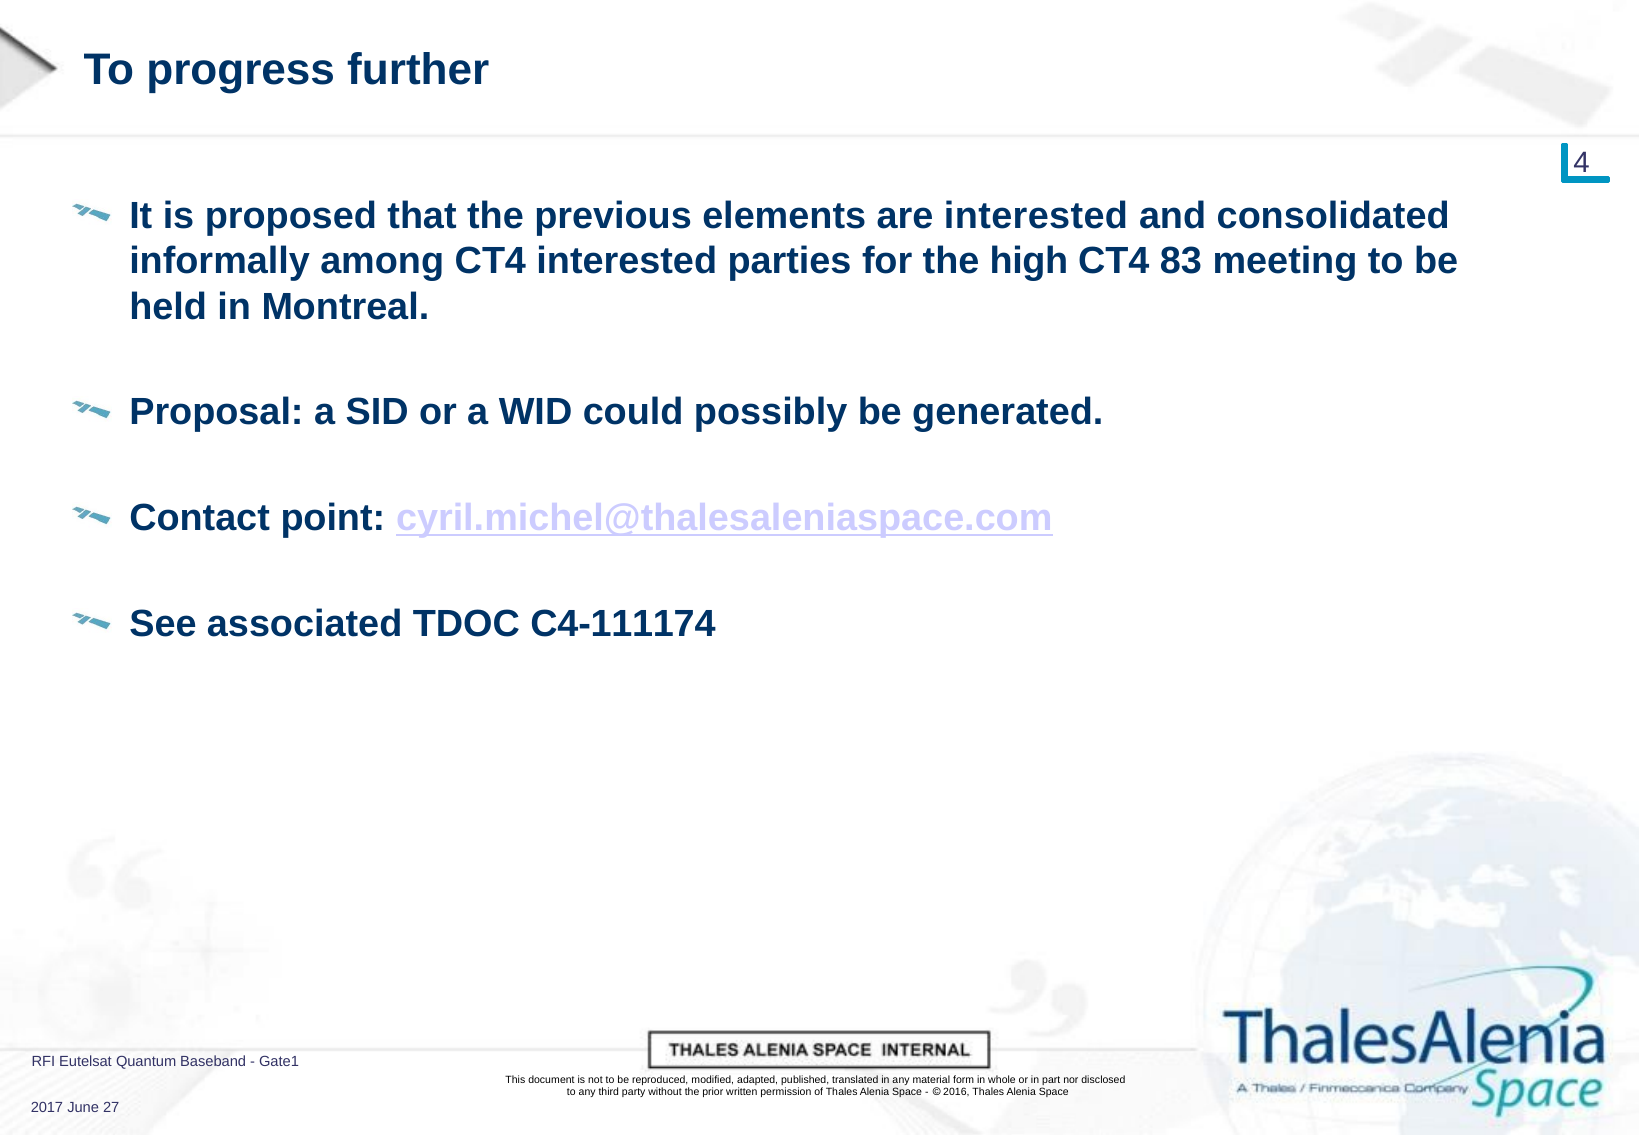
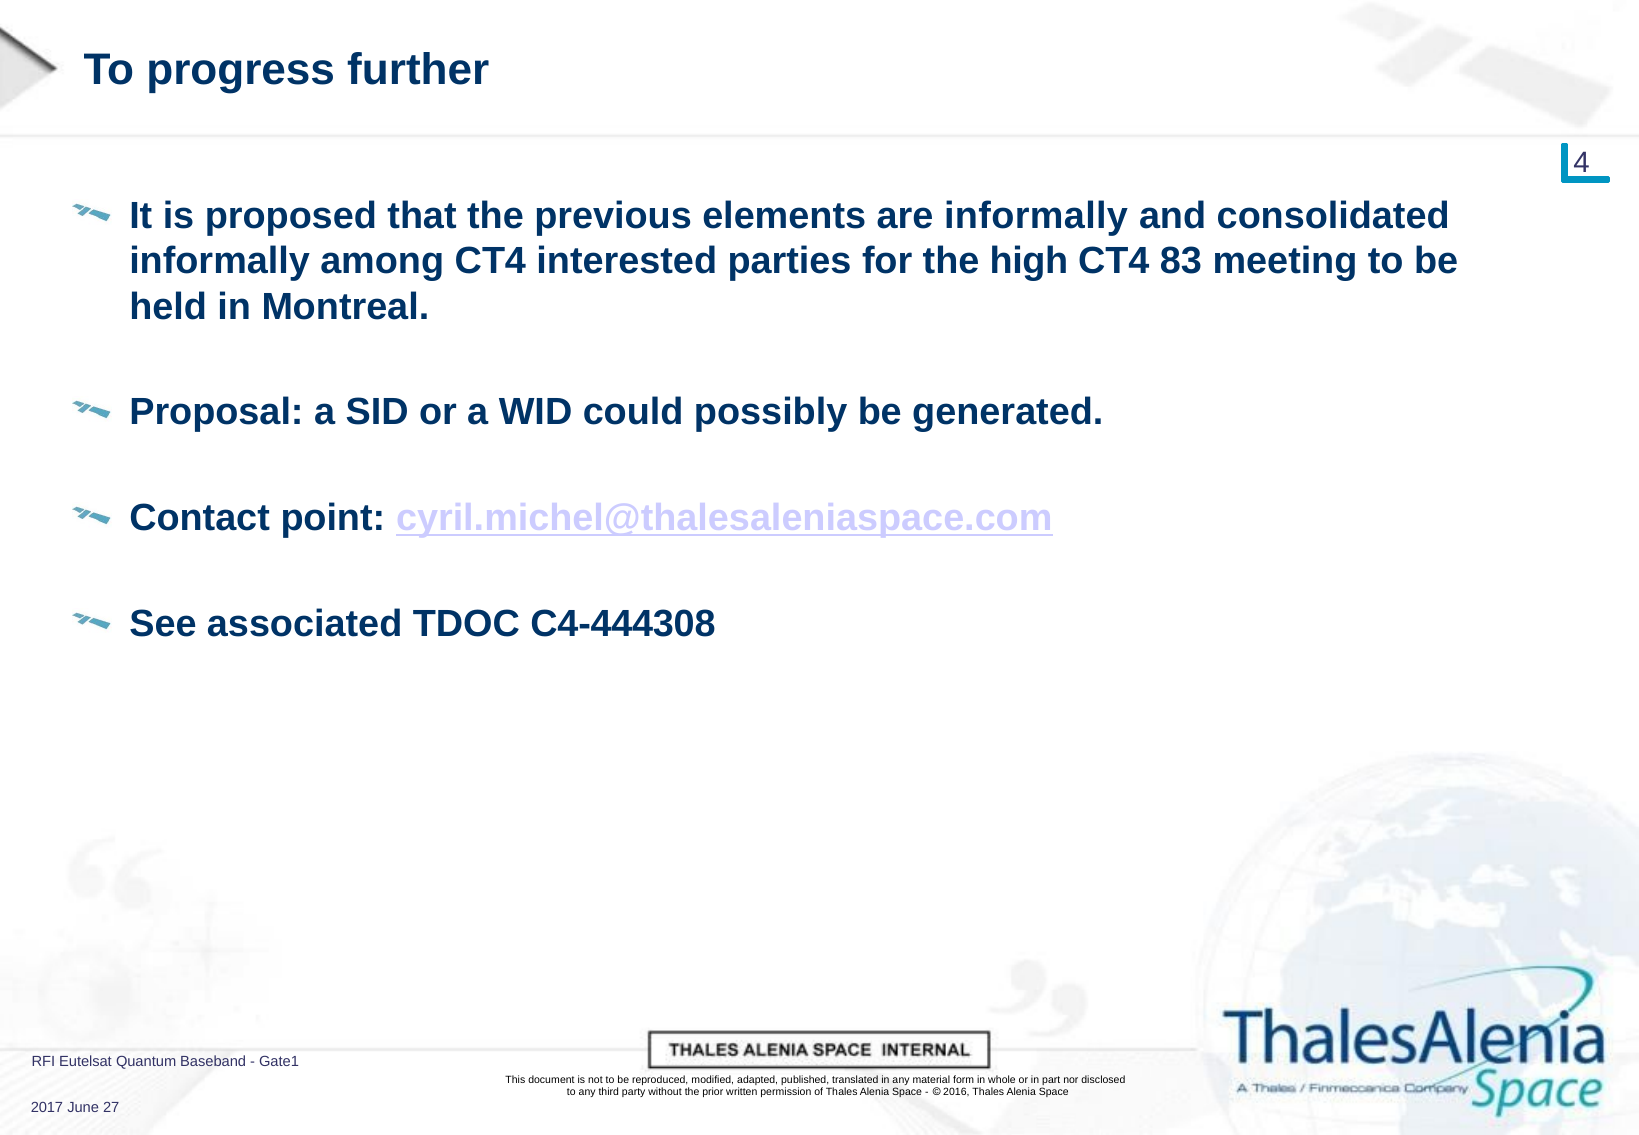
are interested: interested -> informally
C4-111174: C4-111174 -> C4-444308
